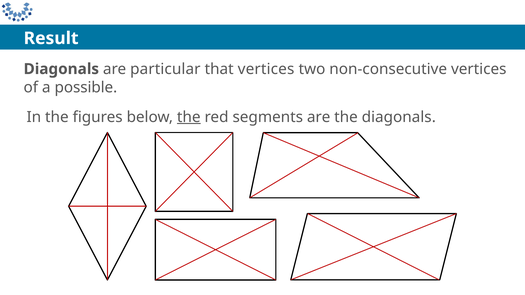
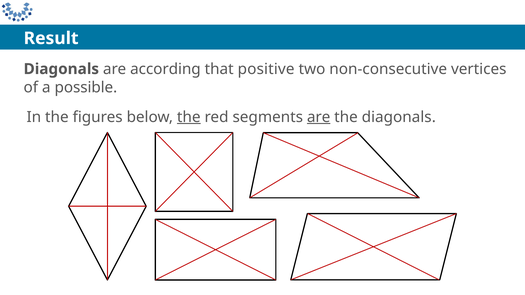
particular: particular -> according
that vertices: vertices -> positive
are at (319, 117) underline: none -> present
